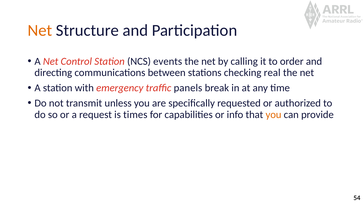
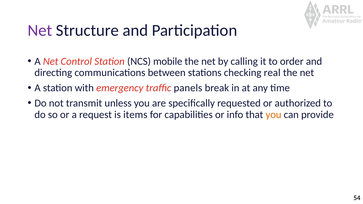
Net at (40, 30) colour: orange -> purple
events: events -> mobile
times: times -> items
